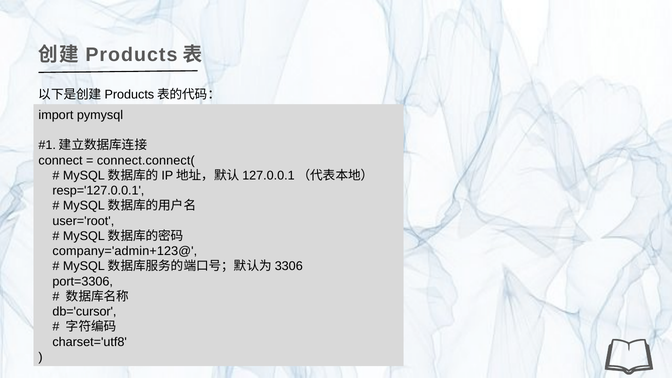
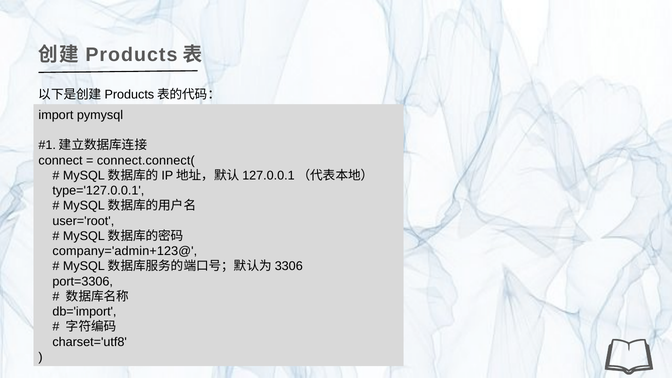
resp='127.0.0.1: resp='127.0.0.1 -> type='127.0.0.1
db='cursor: db='cursor -> db='import
